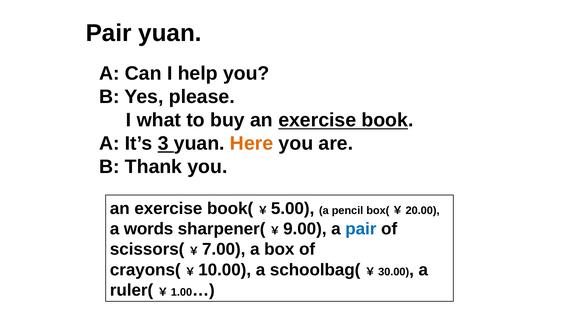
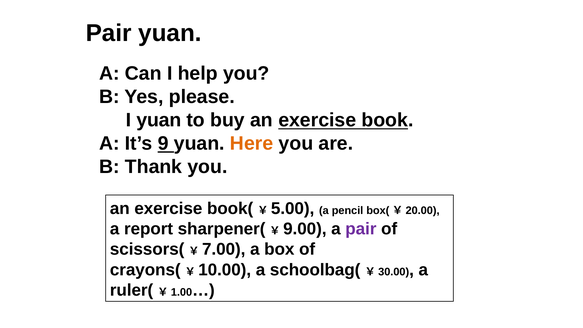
I what: what -> yuan
3: 3 -> 9
words: words -> report
pair at (361, 229) colour: blue -> purple
